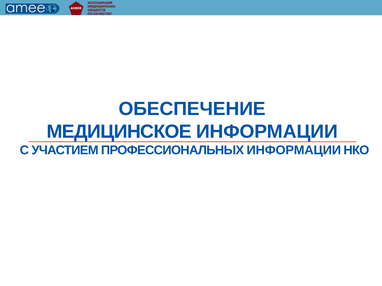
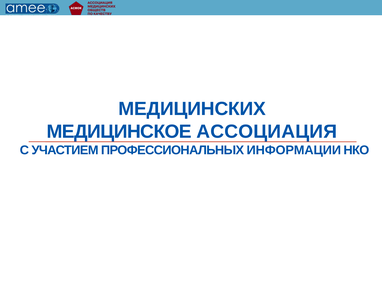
ОБЕСПЕЧЕНИЕ: ОБЕСПЕЧЕНИЕ -> МЕДИЦИНСКИХ
МЕДИЦИНСКОЕ ИНФОРМАЦИИ: ИНФОРМАЦИИ -> АССОЦИАЦИЯ
